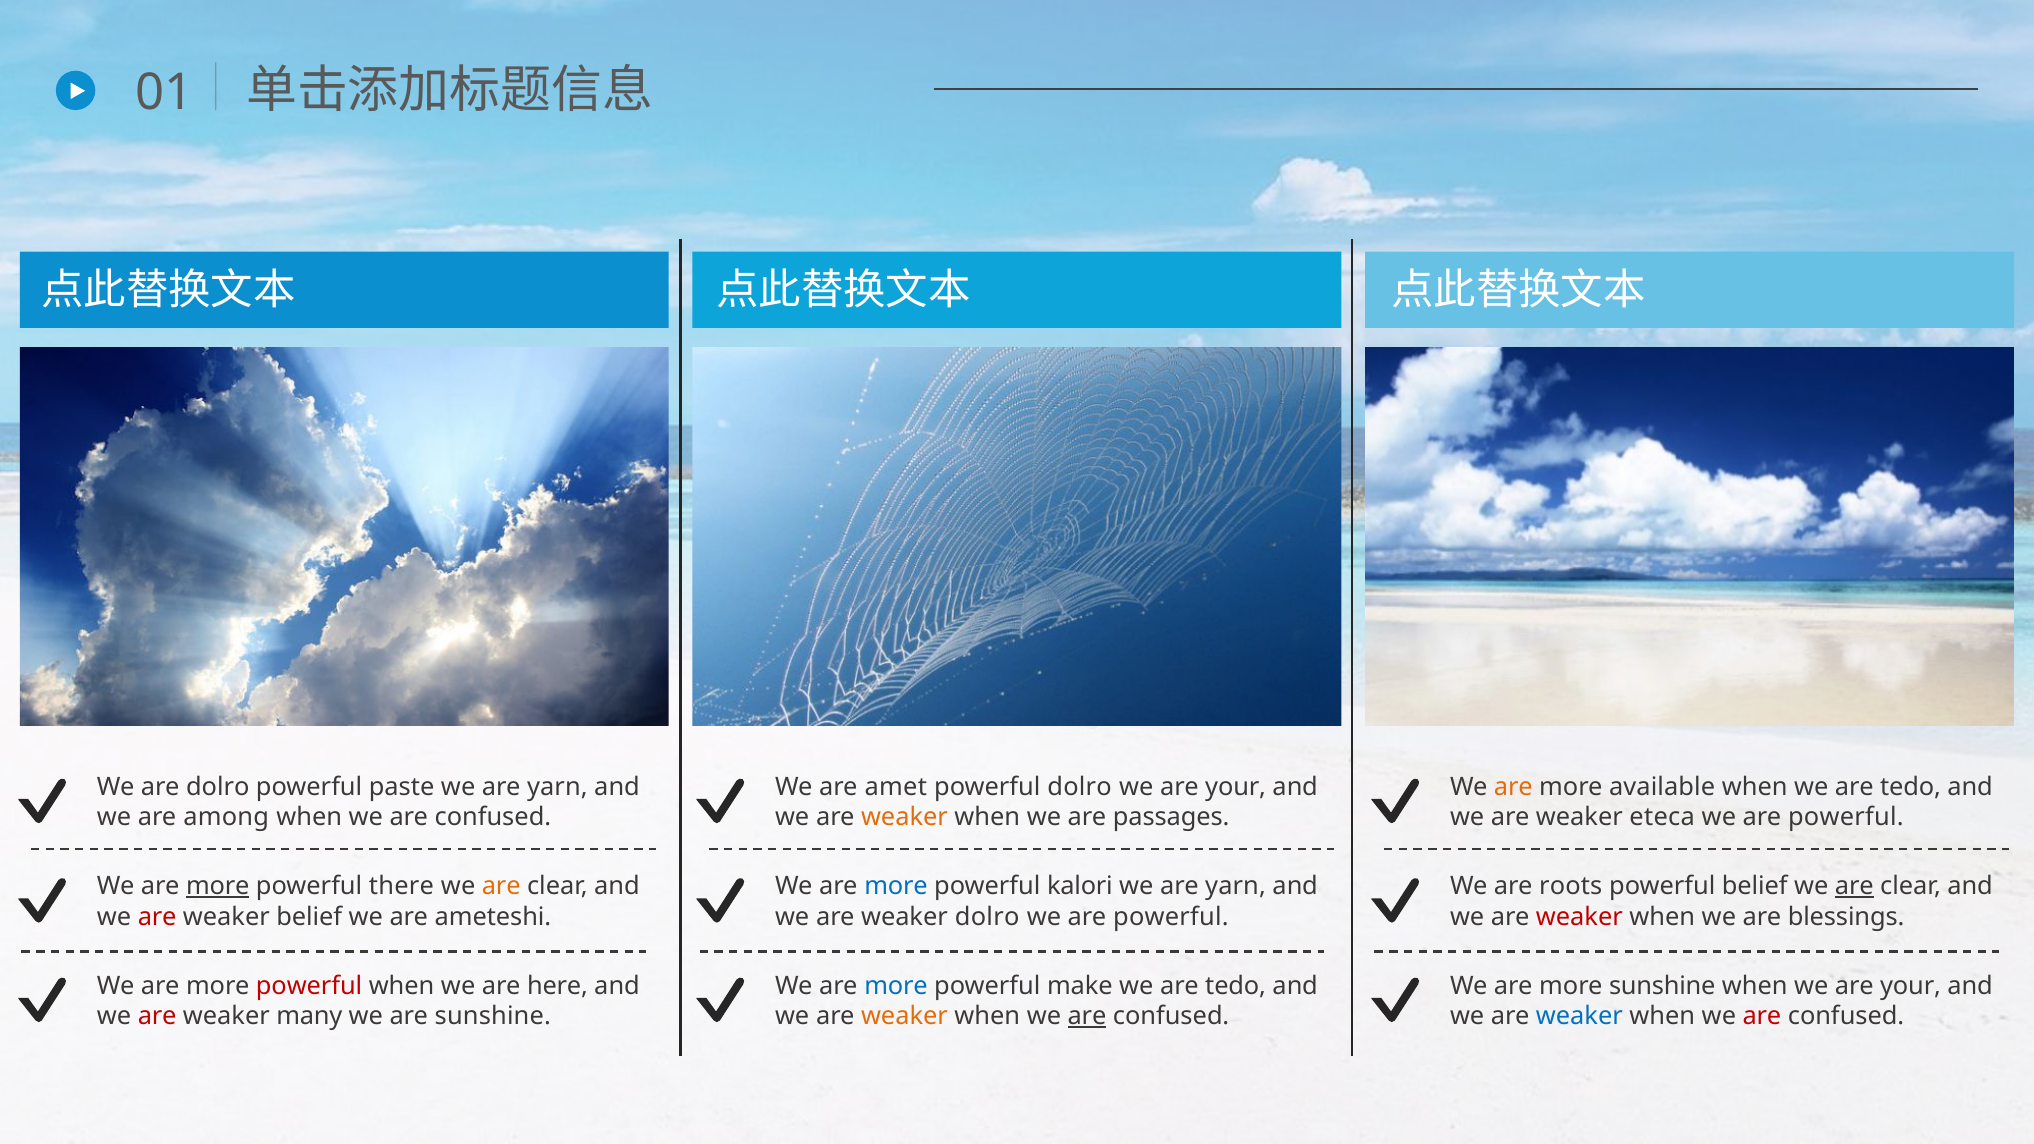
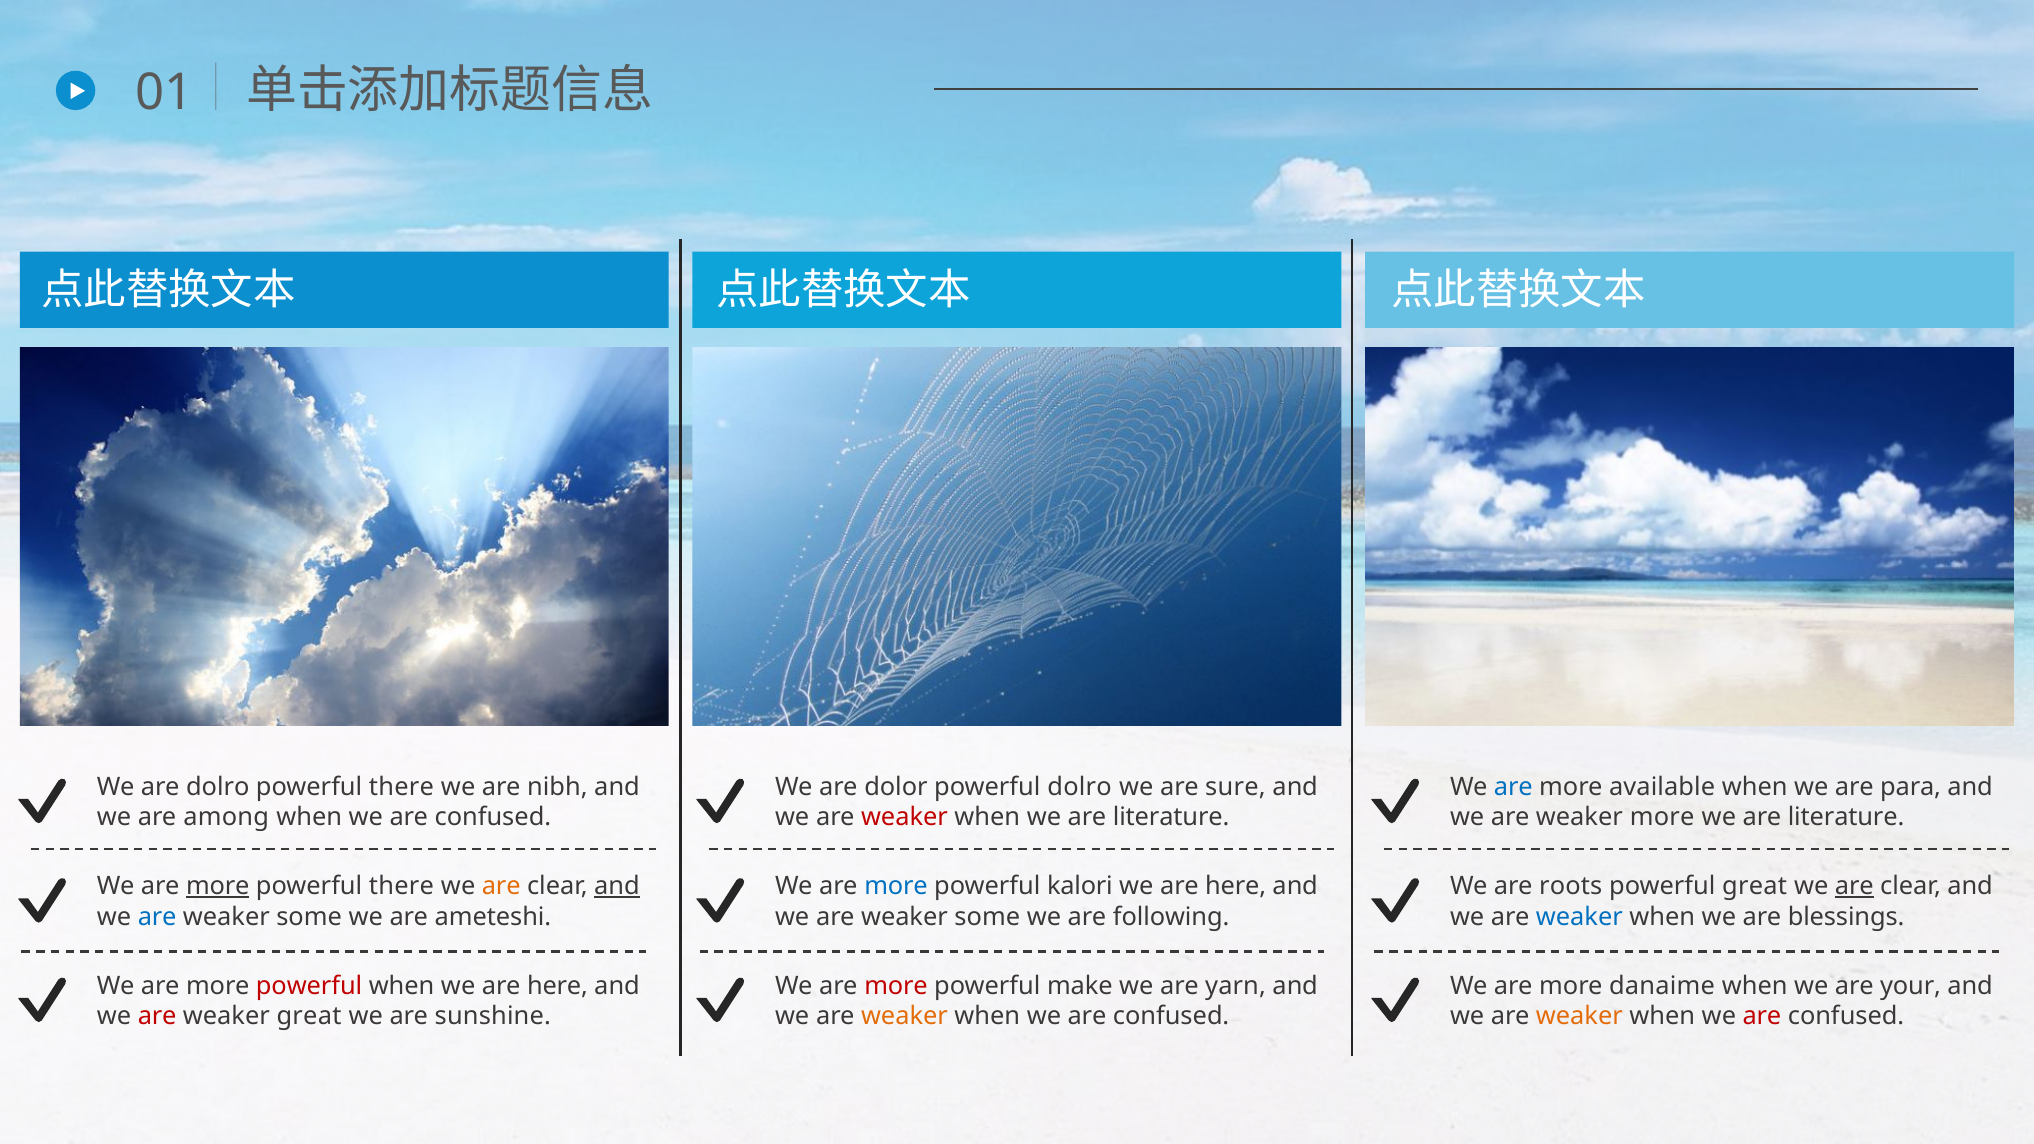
paste at (402, 787): paste -> there
yarn at (557, 787): yarn -> nibh
amet: amet -> dolor
your at (1236, 787): your -> sure
are at (1513, 787) colour: orange -> blue
when we are tedo: tedo -> para
weaker at (904, 817) colour: orange -> red
when we are passages: passages -> literature
weaker eteca: eteca -> more
powerful at (1846, 817): powerful -> literature
and at (617, 886) underline: none -> present
yarn at (1236, 886): yarn -> here
powerful belief: belief -> great
are at (157, 917) colour: red -> blue
belief at (309, 917): belief -> some
dolro at (987, 917): dolro -> some
powerful at (1171, 917): powerful -> following
weaker at (1579, 917) colour: red -> blue
more at (896, 986) colour: blue -> red
tedo at (1236, 986): tedo -> yarn
more sunshine: sunshine -> danaime
weaker many: many -> great
are at (1087, 1016) underline: present -> none
weaker at (1579, 1016) colour: blue -> orange
